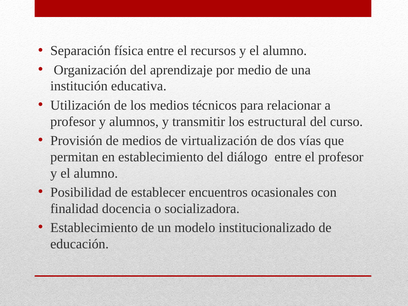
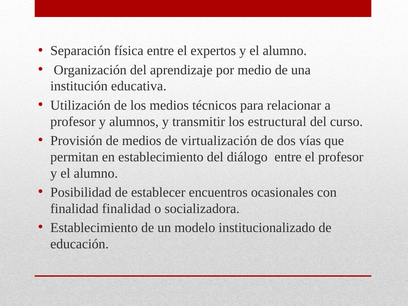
recursos: recursos -> expertos
finalidad docencia: docencia -> finalidad
